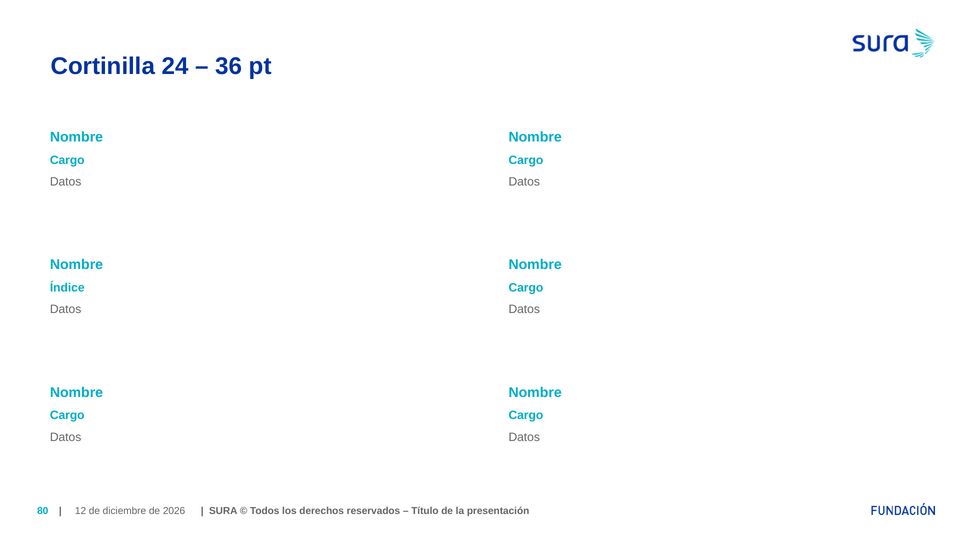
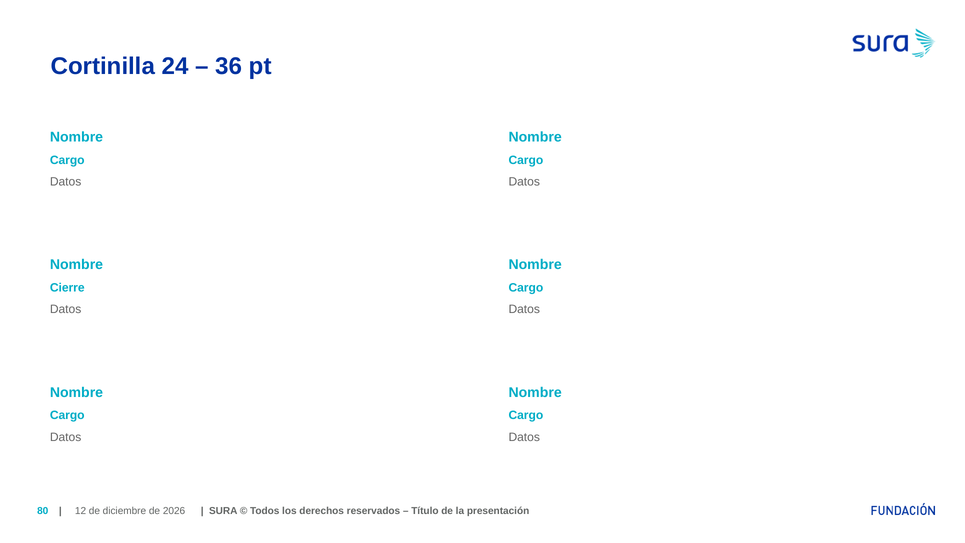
Índice: Índice -> Cierre
